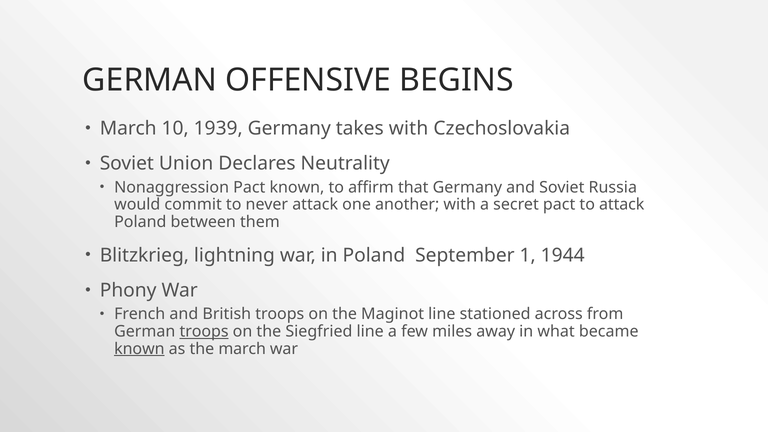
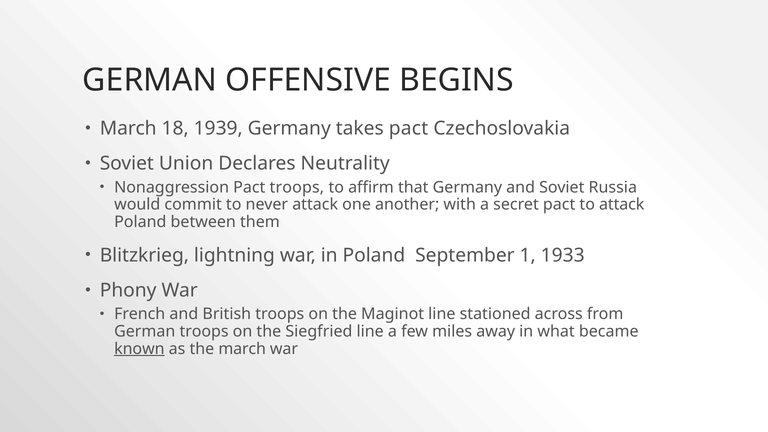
10: 10 -> 18
takes with: with -> pact
Pact known: known -> troops
1944: 1944 -> 1933
troops at (204, 332) underline: present -> none
